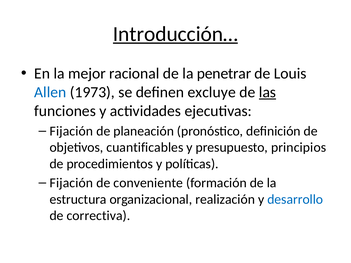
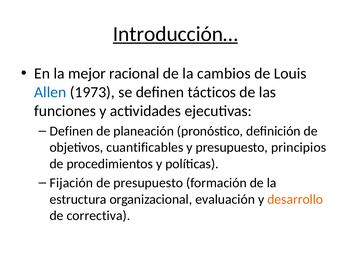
penetrar: penetrar -> cambios
excluye: excluye -> tácticos
las underline: present -> none
Fijación at (71, 131): Fijación -> Definen
de conveniente: conveniente -> presupuesto
realización: realización -> evaluación
desarrollo colour: blue -> orange
